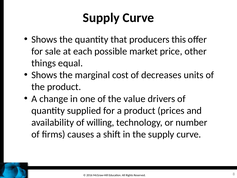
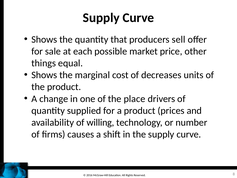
this: this -> sell
value: value -> place
